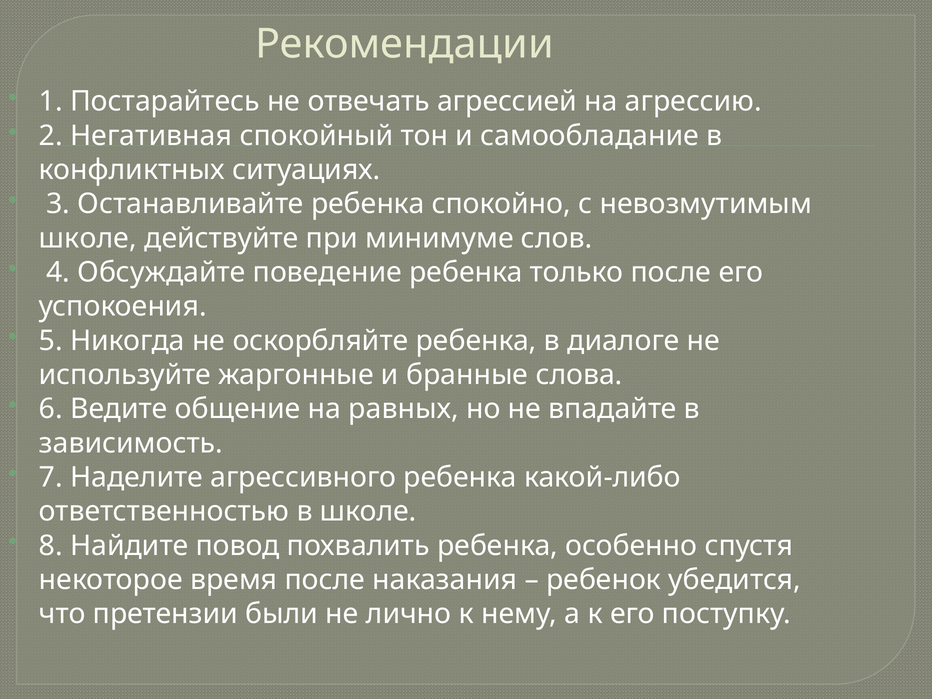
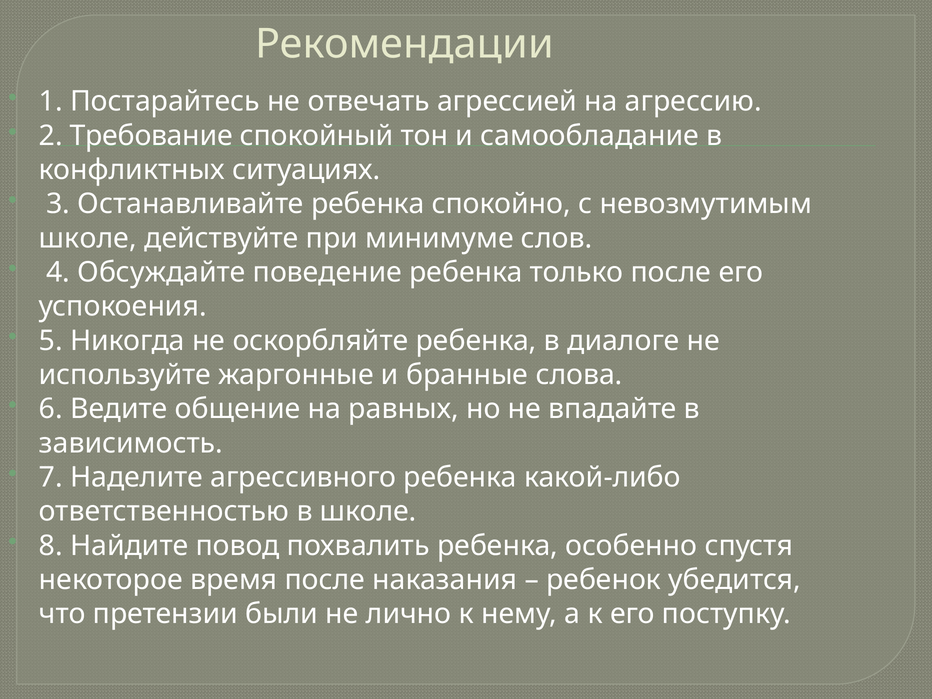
Негативная: Негативная -> Требование
